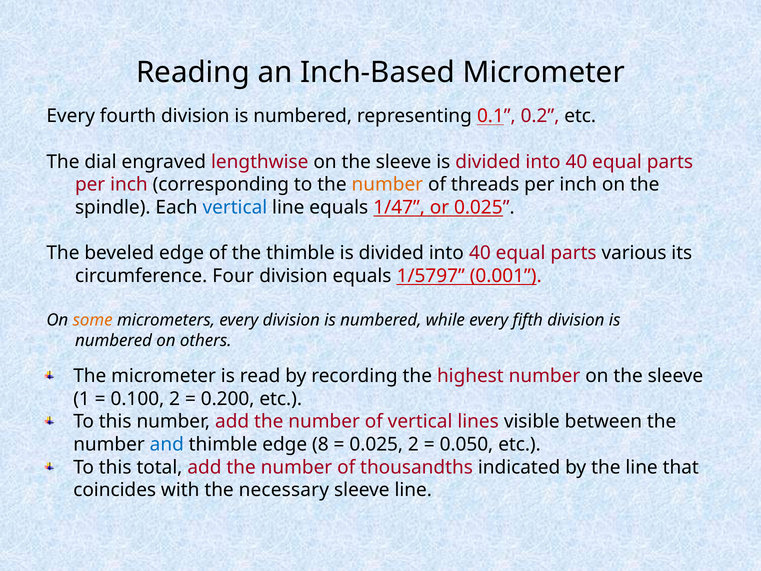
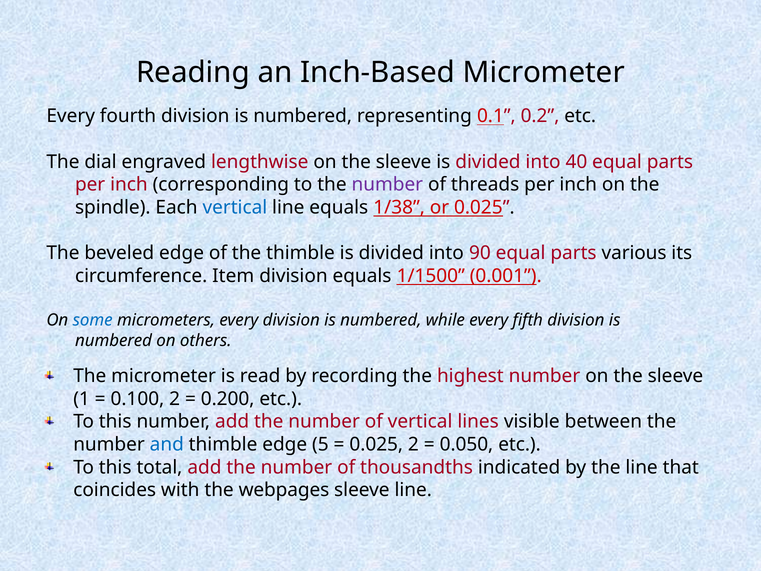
number at (387, 185) colour: orange -> purple
1/47: 1/47 -> 1/38
40 at (480, 253): 40 -> 90
Four: Four -> Item
1/5797: 1/5797 -> 1/1500
some colour: orange -> blue
8: 8 -> 5
necessary: necessary -> webpages
